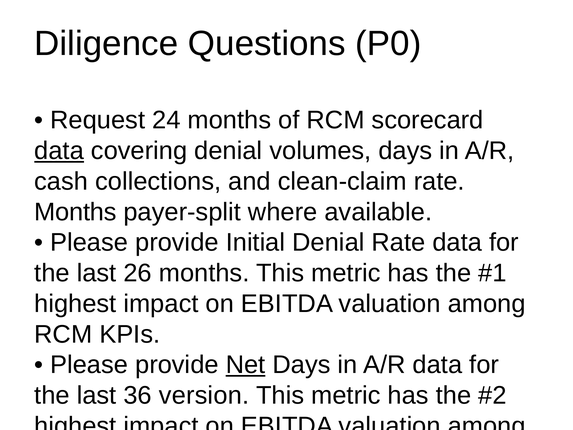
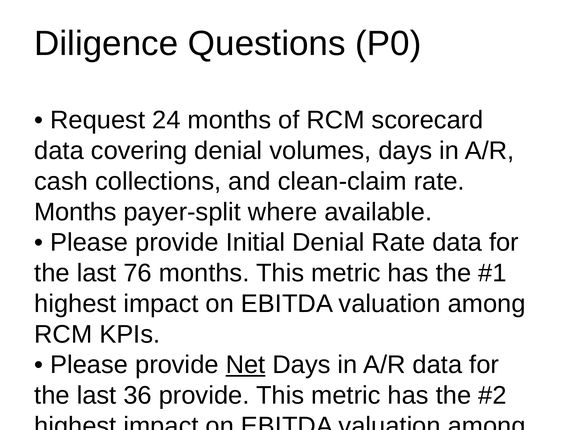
data at (59, 151) underline: present -> none
26: 26 -> 76
36 version: version -> provide
